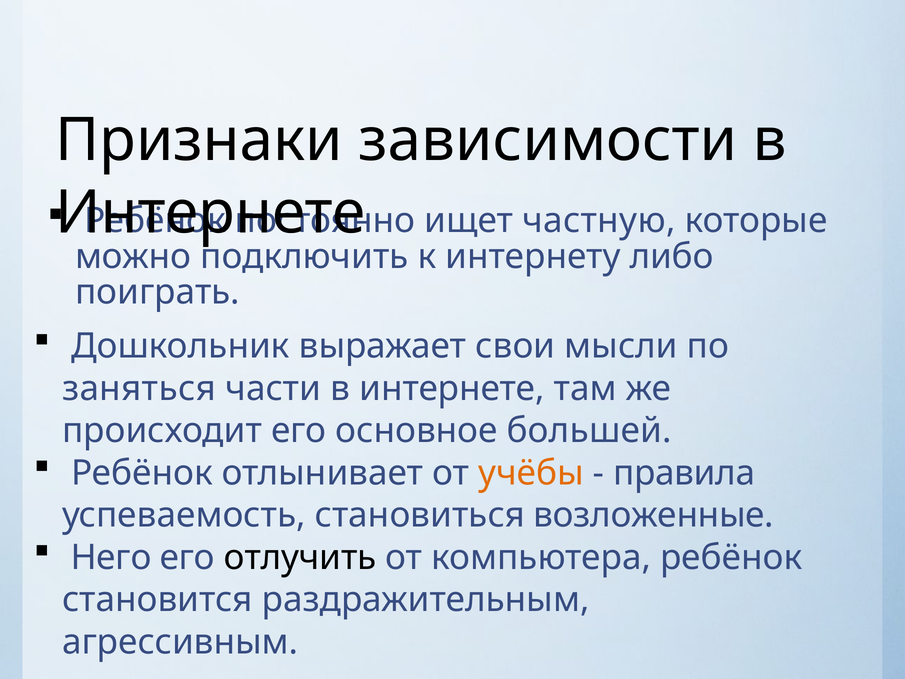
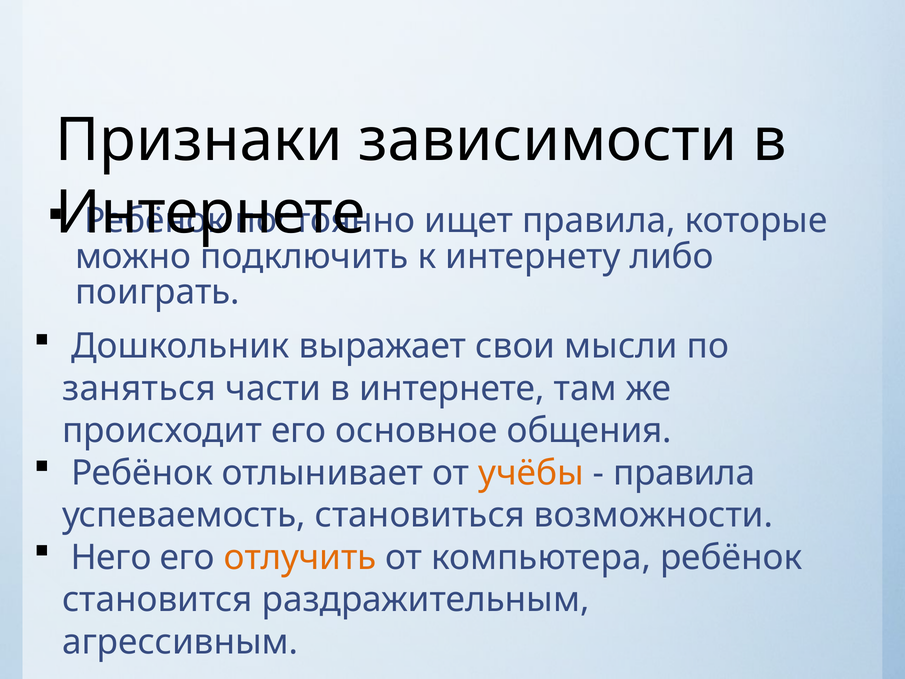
ищет частную: частную -> правила
большей: большей -> общения
возложенные: возложенные -> возможности
отлучить colour: black -> orange
